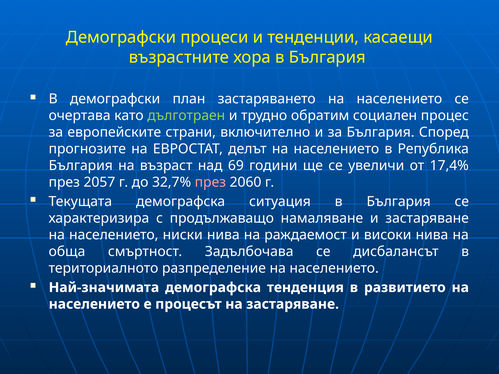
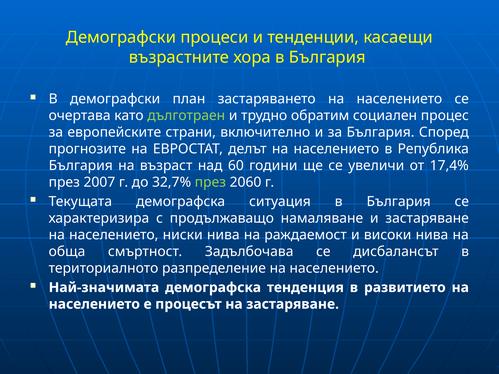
69: 69 -> 60
2057: 2057 -> 2007
през at (210, 182) colour: pink -> light green
